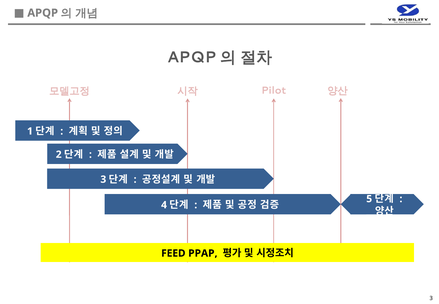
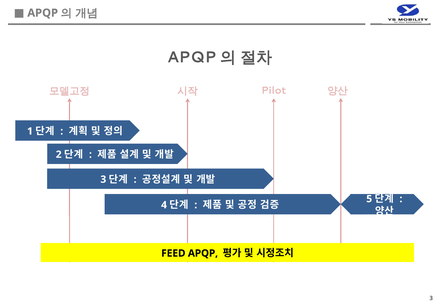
FEED PPAP: PPAP -> APQP
